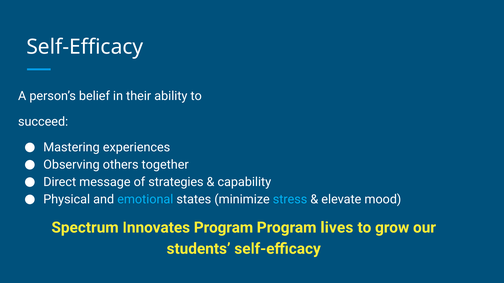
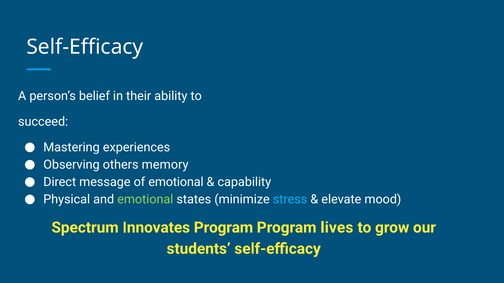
together: together -> memory
of strategies: strategies -> emotional
emotional at (145, 200) colour: light blue -> light green
